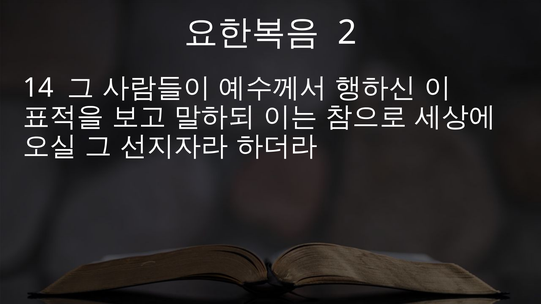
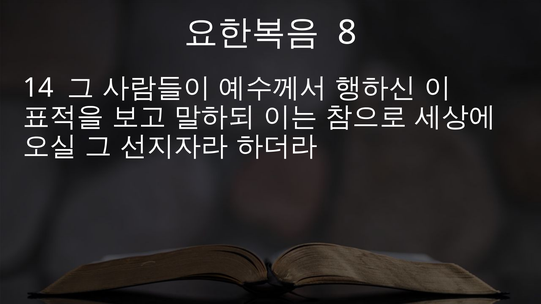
2: 2 -> 8
